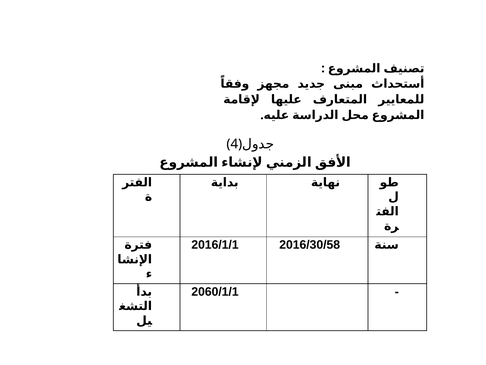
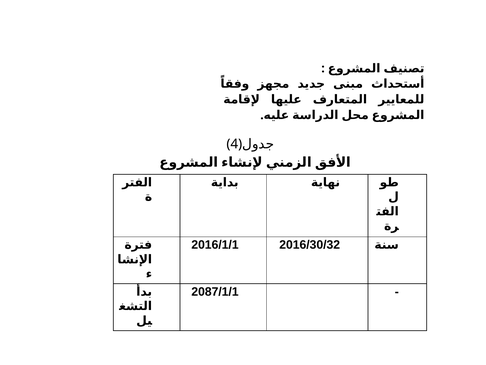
2016/30/58: 2016/30/58 -> 2016/30/32
2060/1/1: 2060/1/1 -> 2087/1/1
